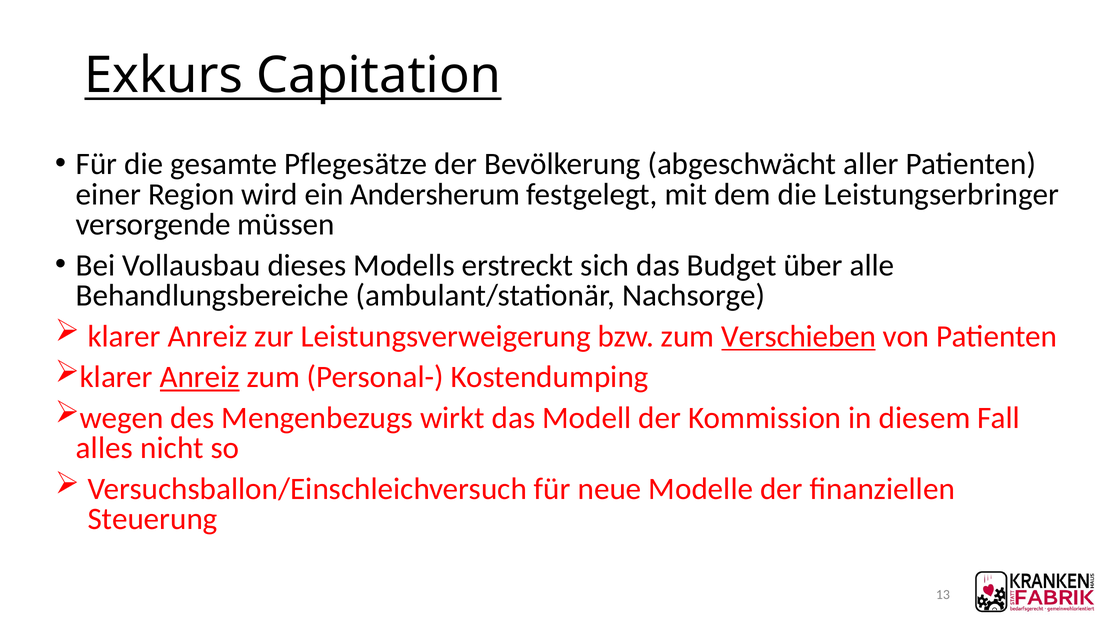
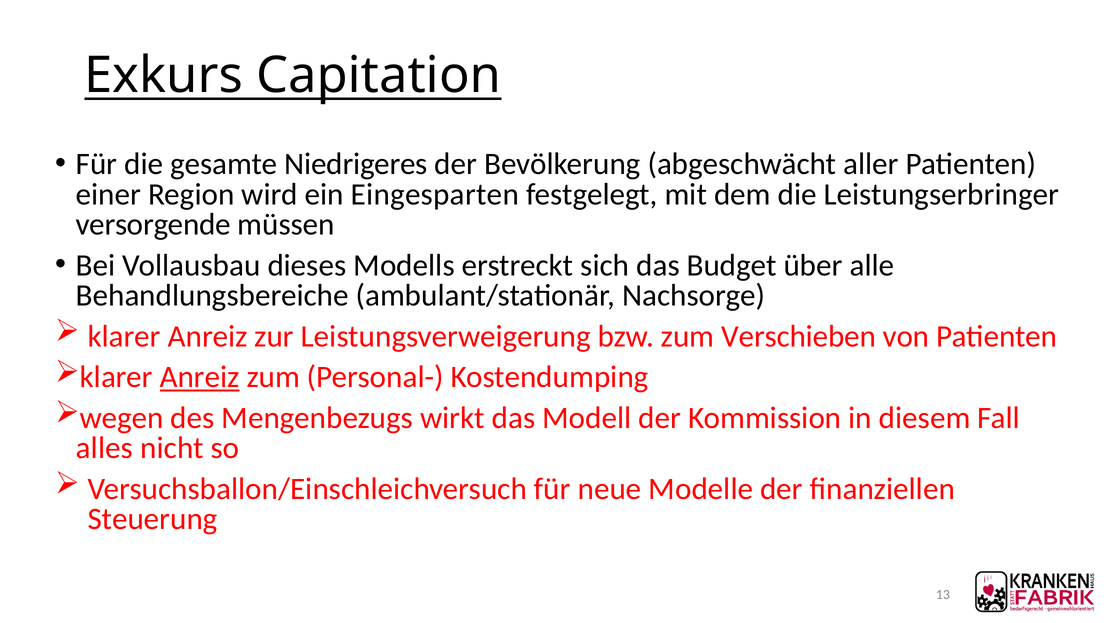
Pflegesätze: Pflegesätze -> Niedrigeres
Andersherum: Andersherum -> Eingesparten
Verschieben underline: present -> none
